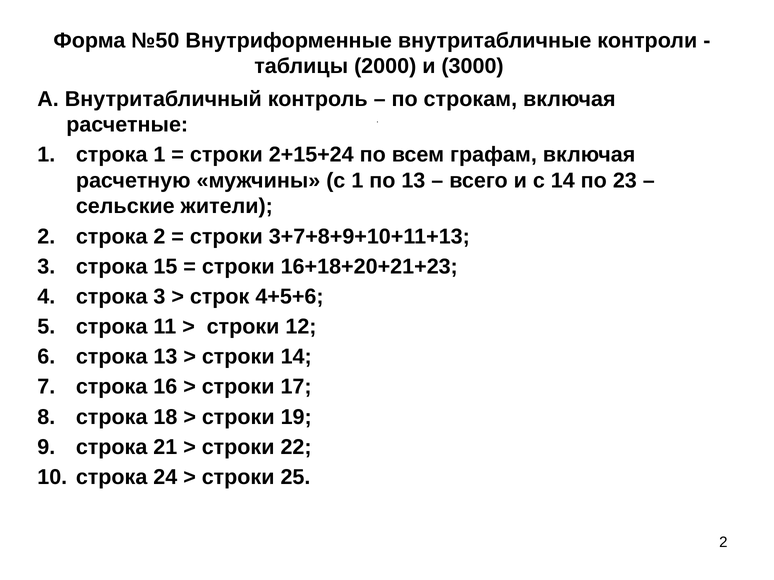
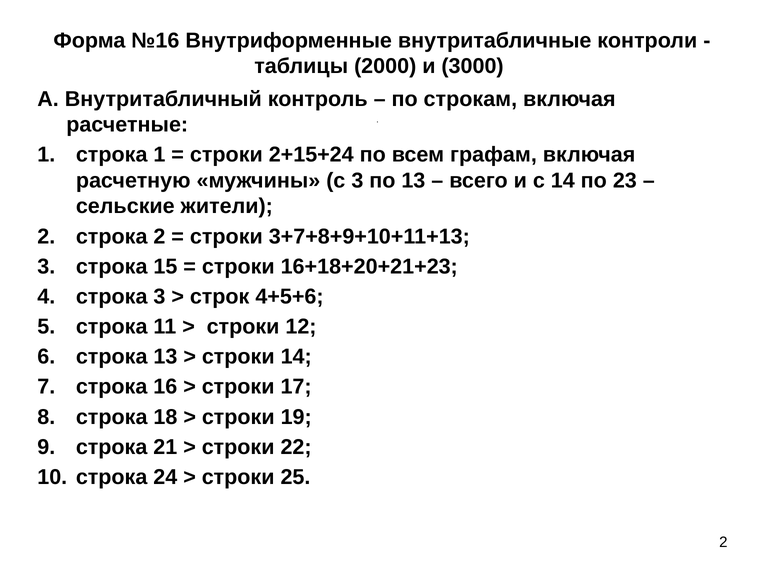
№50: №50 -> №16
с 1: 1 -> 3
